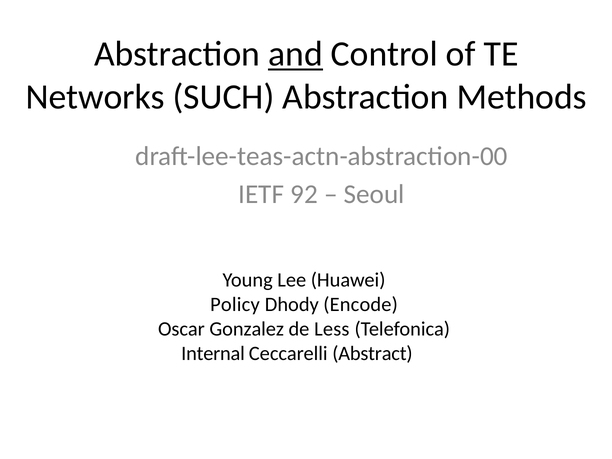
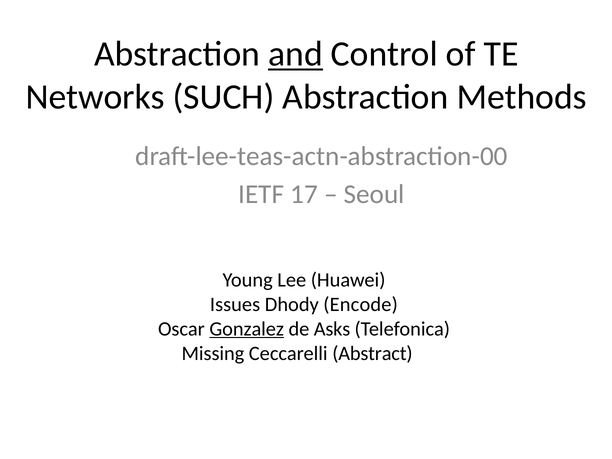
92: 92 -> 17
Policy: Policy -> Issues
Gonzalez underline: none -> present
Less: Less -> Asks
Internal: Internal -> Missing
